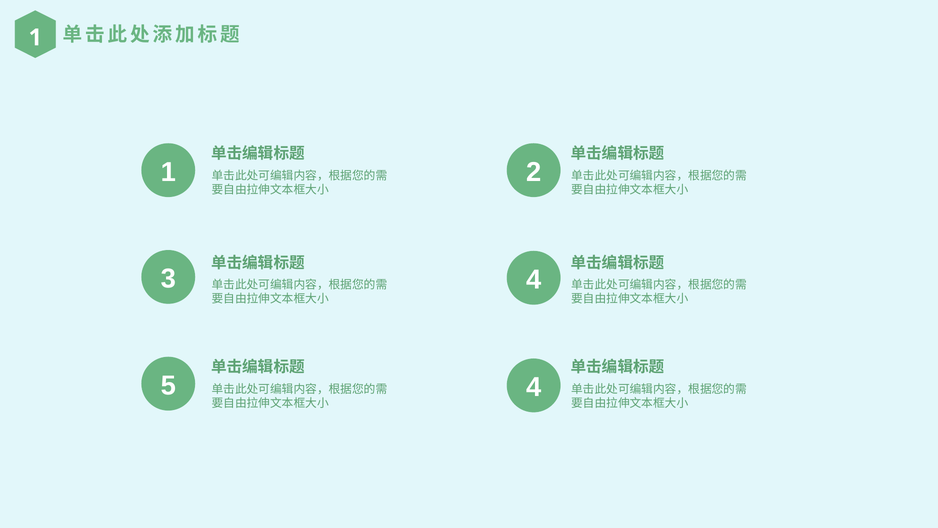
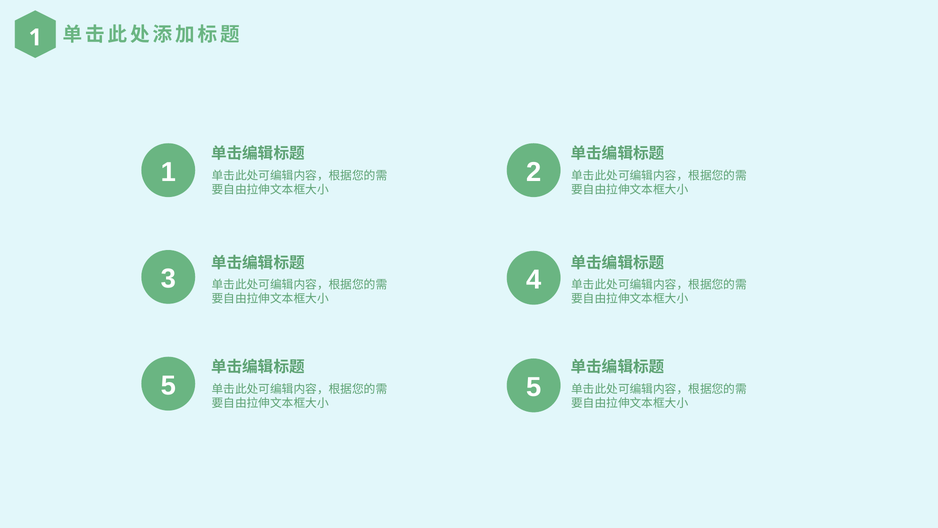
5 4: 4 -> 5
